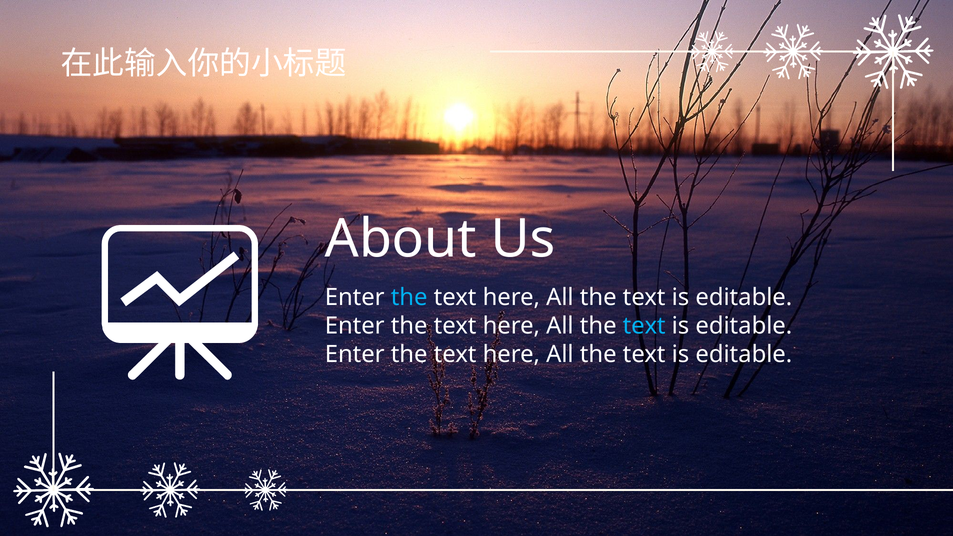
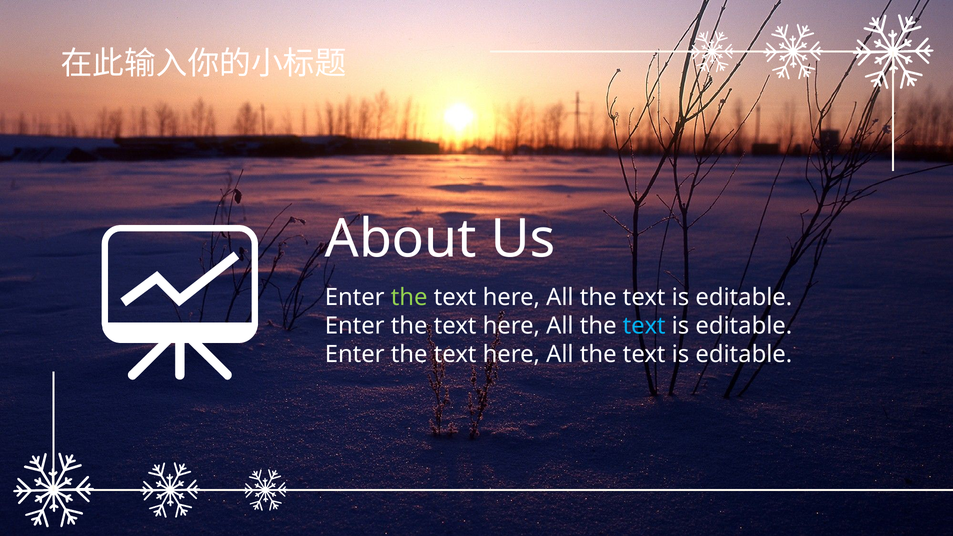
the at (409, 297) colour: light blue -> light green
